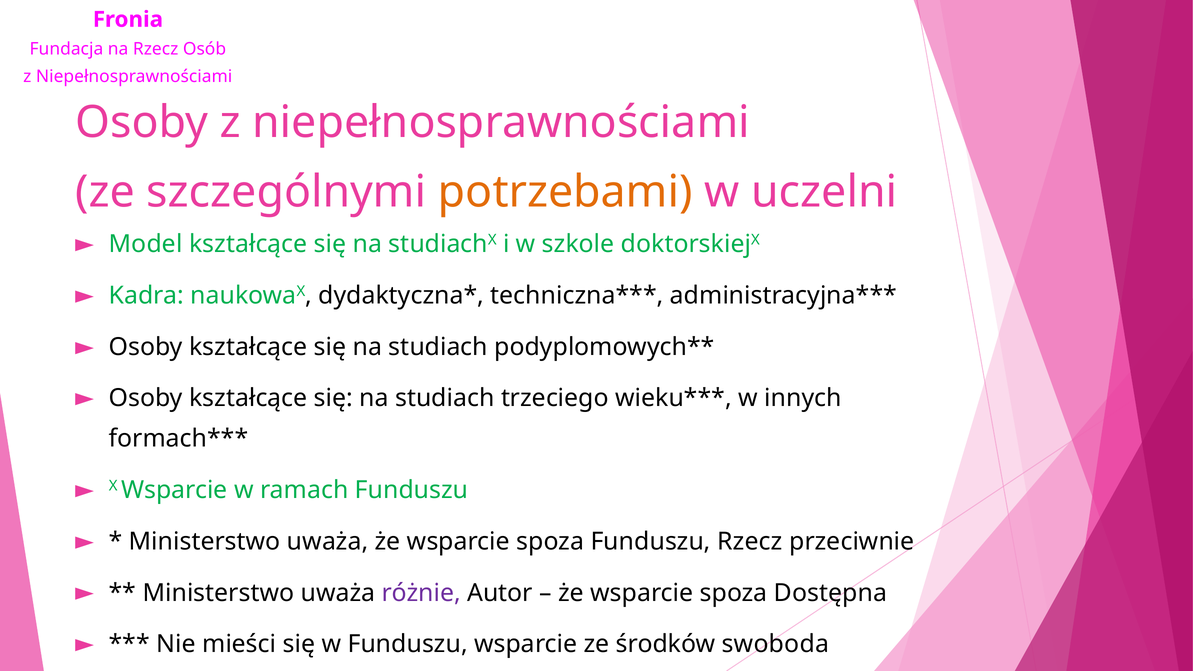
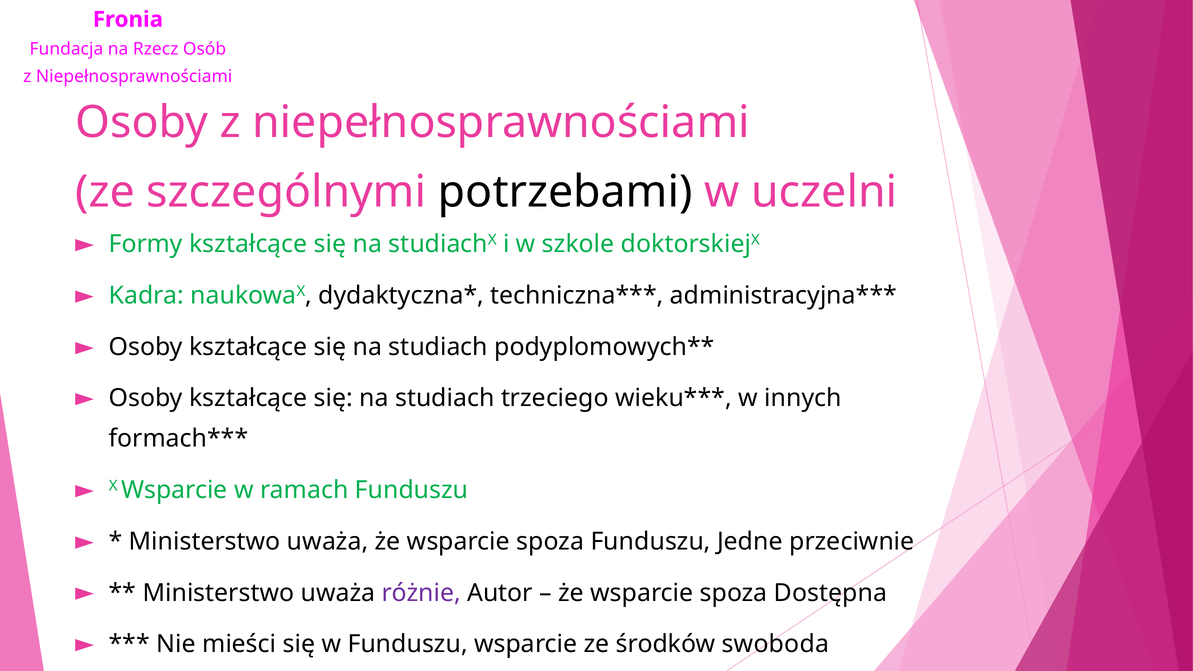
potrzebami colour: orange -> black
Model: Model -> Formy
Funduszu Rzecz: Rzecz -> Jedne
